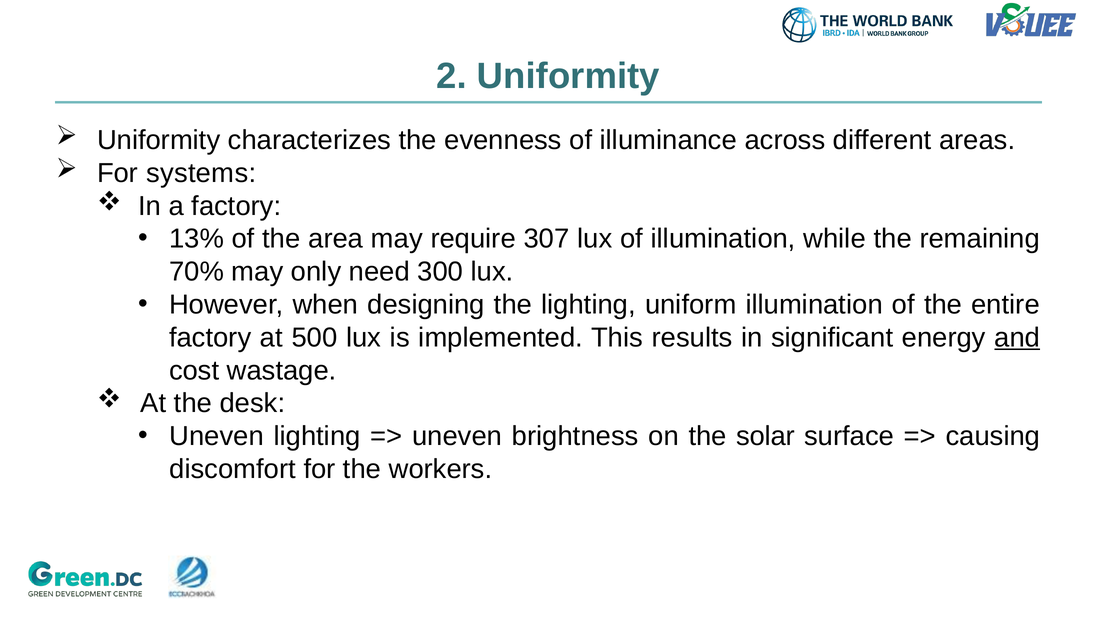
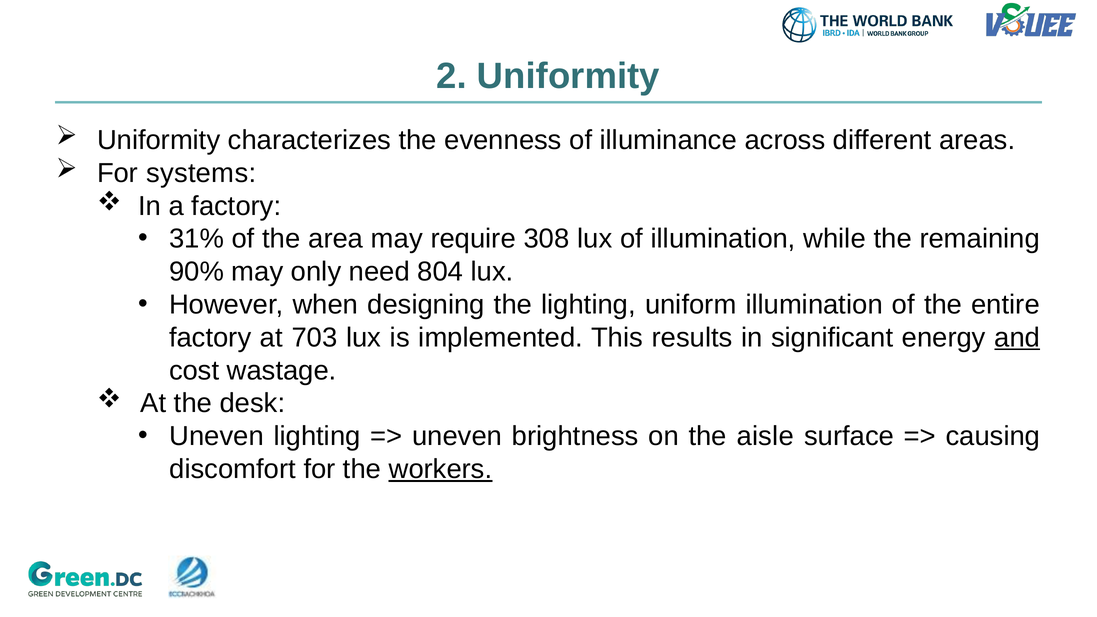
13%: 13% -> 31%
307: 307 -> 308
70%: 70% -> 90%
300: 300 -> 804
500: 500 -> 703
solar: solar -> aisle
workers underline: none -> present
